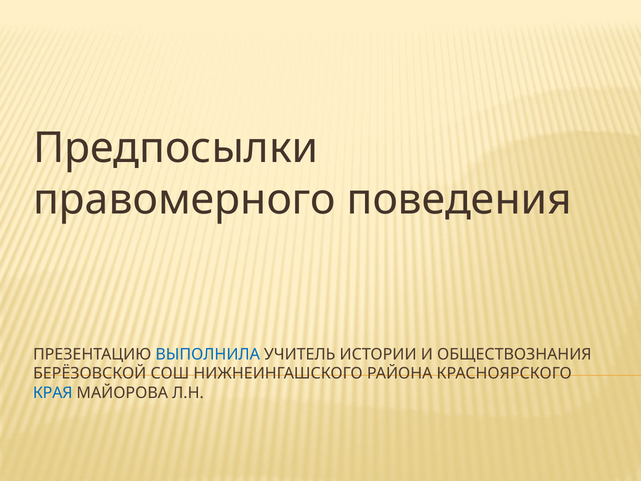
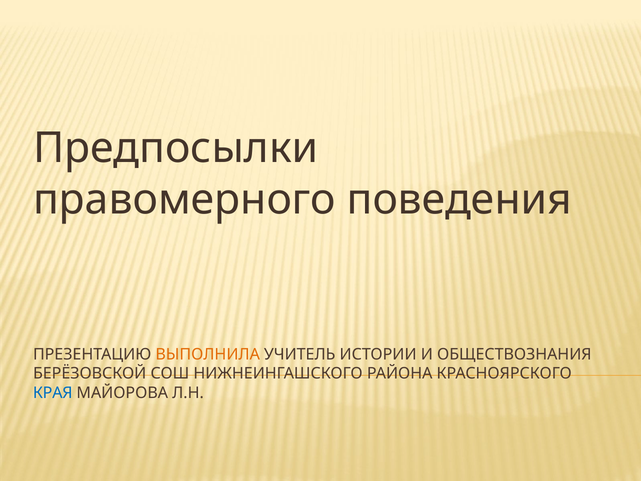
ВЫПОЛНИЛА colour: blue -> orange
